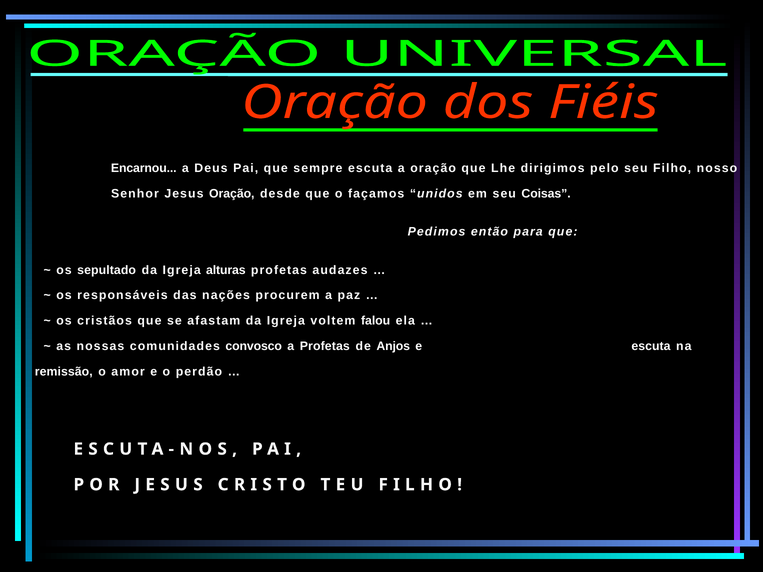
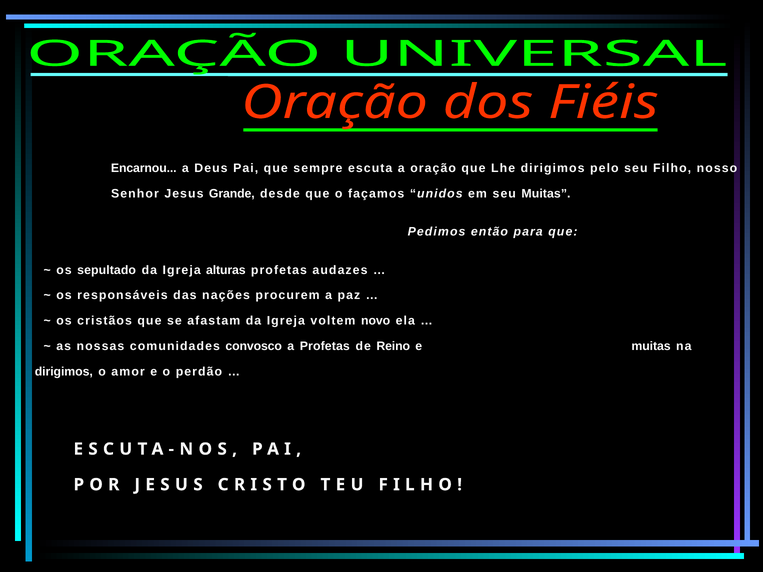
Jesus Oração: Oração -> Grande
seu Coisas: Coisas -> Muitas
falou: falou -> novo
Anjos: Anjos -> Reino
e escuta: escuta -> muitas
remissão at (64, 372): remissão -> dirigimos
